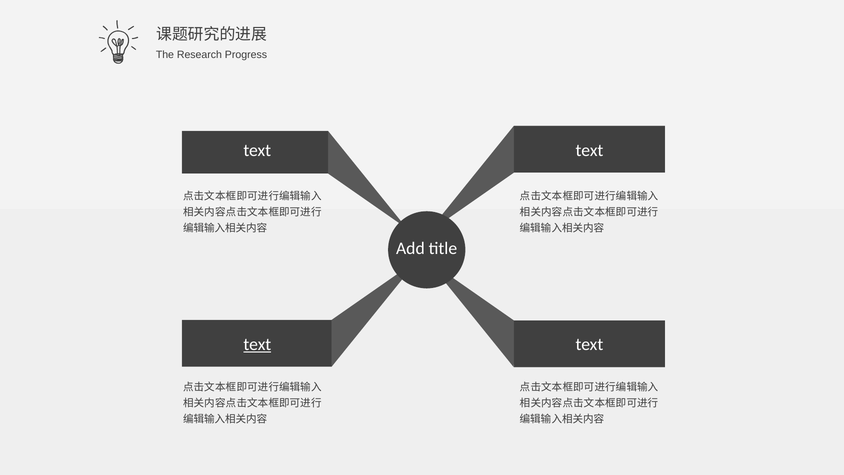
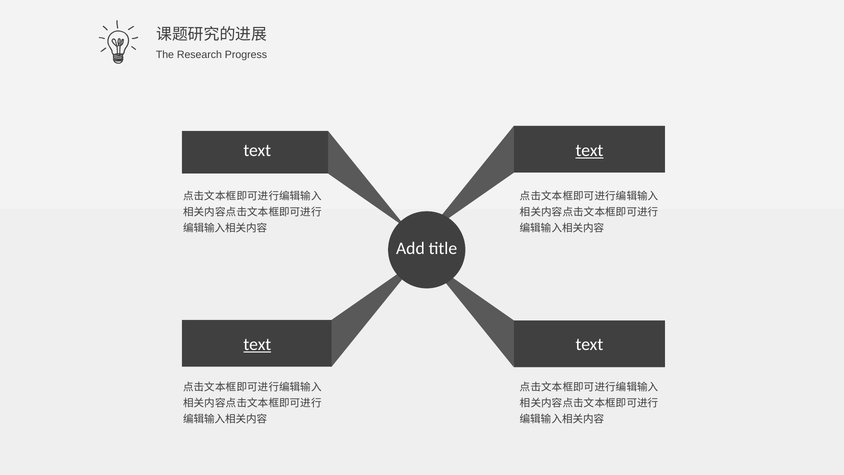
text at (589, 150) underline: none -> present
